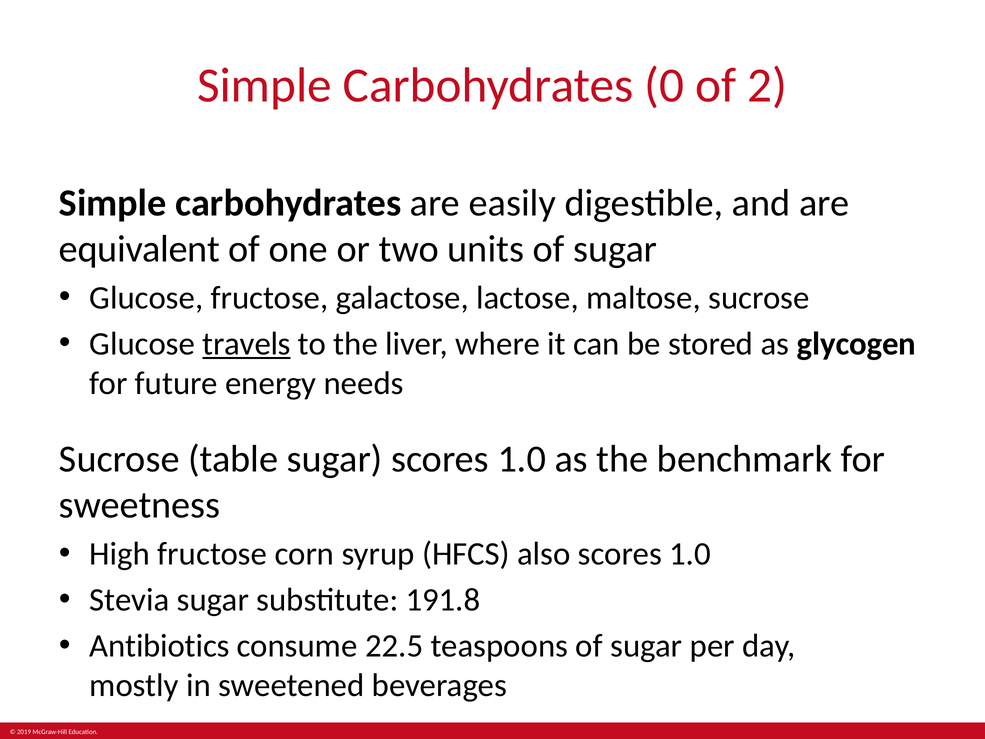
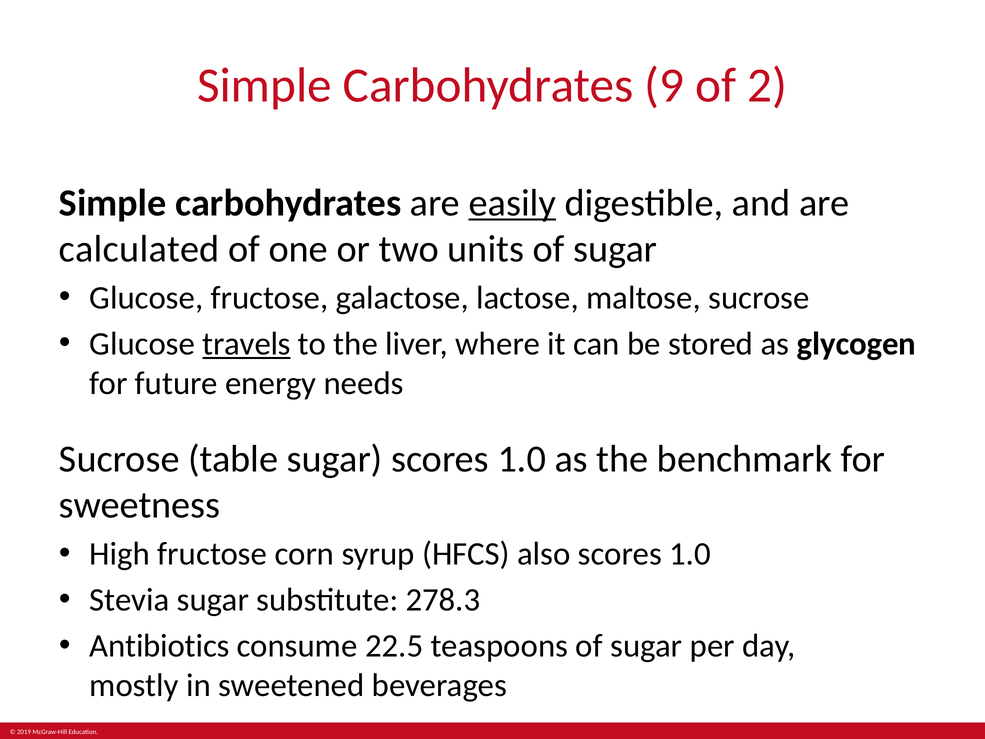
0: 0 -> 9
easily underline: none -> present
equivalent: equivalent -> calculated
191.8: 191.8 -> 278.3
